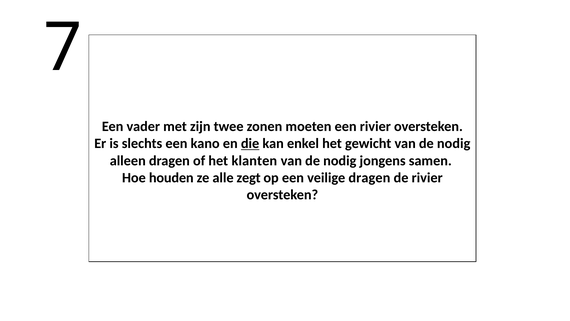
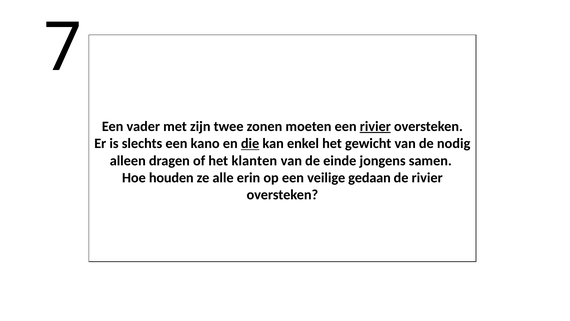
rivier at (375, 126) underline: none -> present
nodig at (340, 160): nodig -> einde
zegt: zegt -> erin
veilige dragen: dragen -> gedaan
